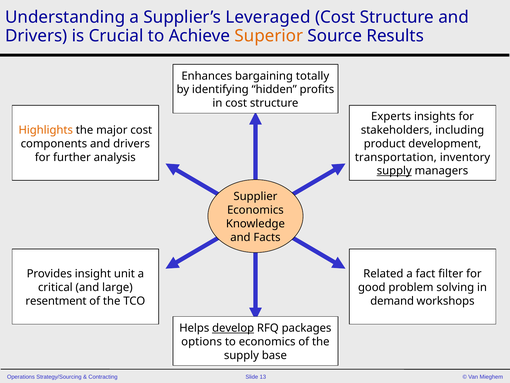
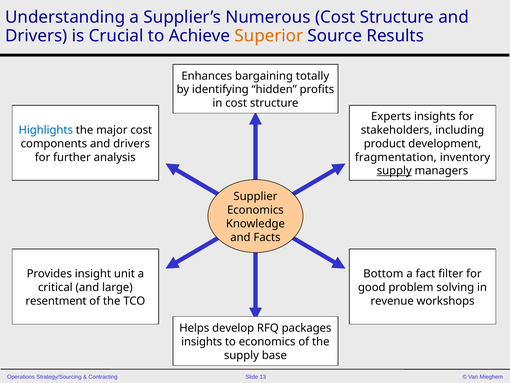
Leveraged: Leveraged -> Numerous
Highlights colour: orange -> blue
transportation: transportation -> fragmentation
Related: Related -> Bottom
demand: demand -> revenue
develop underline: present -> none
options at (202, 341): options -> insights
